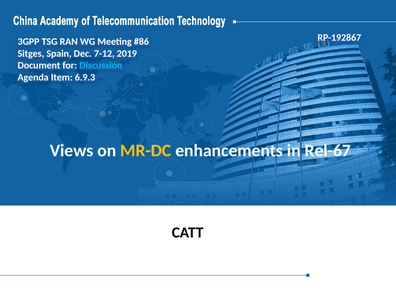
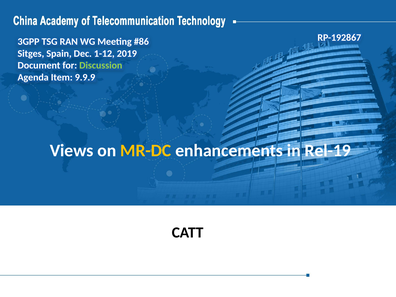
7-12: 7-12 -> 1-12
Discussion colour: light blue -> light green
6.9.3: 6.9.3 -> 9.9.9
Rel-67: Rel-67 -> Rel-19
